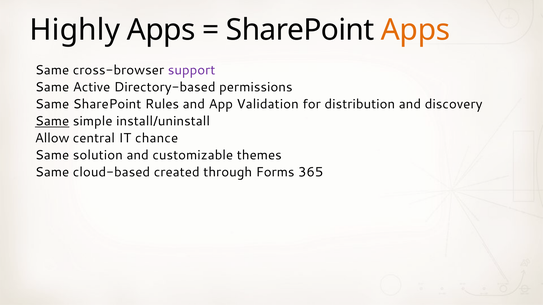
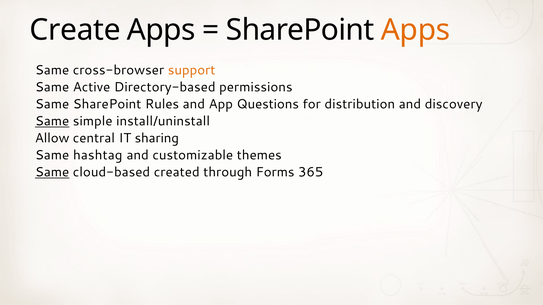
Highly: Highly -> Create
support colour: purple -> orange
Validation: Validation -> Questions
chance: chance -> sharing
solution: solution -> hashtag
Same at (52, 172) underline: none -> present
